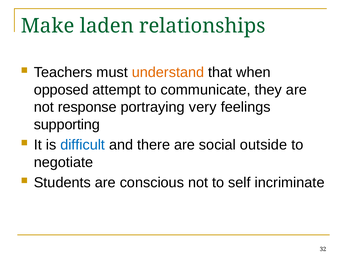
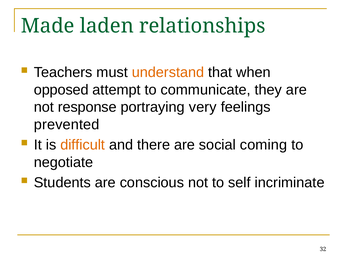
Make: Make -> Made
supporting: supporting -> prevented
difficult colour: blue -> orange
outside: outside -> coming
